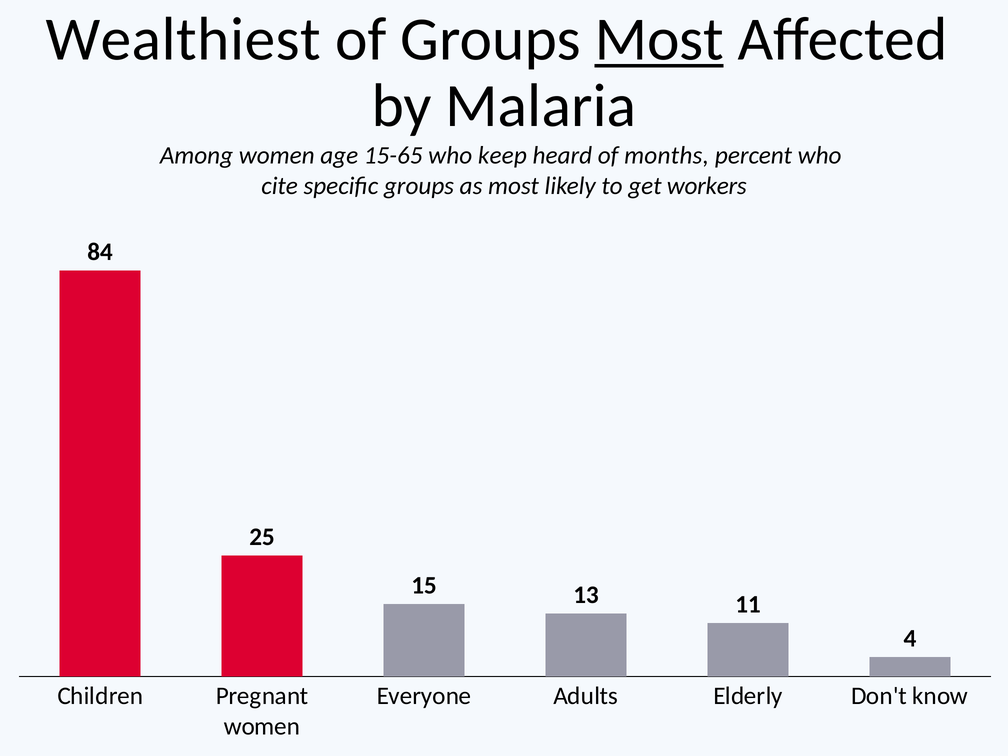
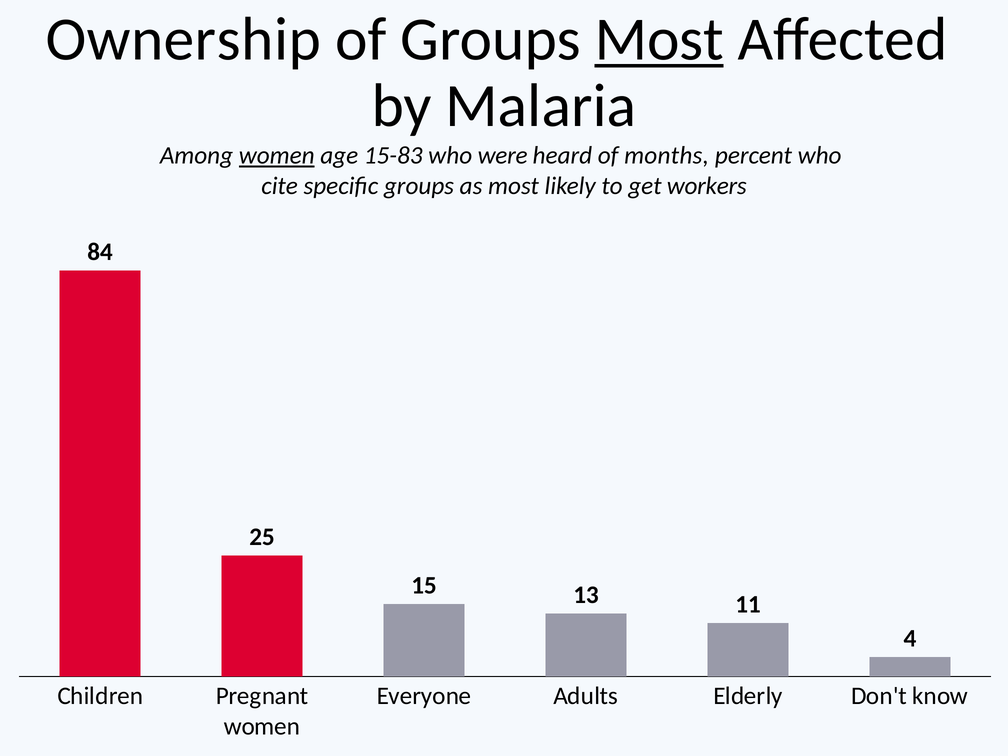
Wealthiest: Wealthiest -> Ownership
women at (277, 156) underline: none -> present
15-65: 15-65 -> 15-83
keep: keep -> were
